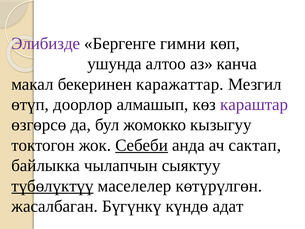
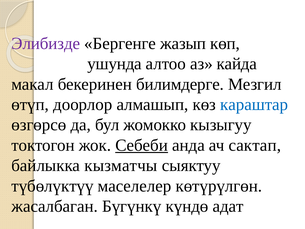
гимни: гимни -> жазып
канча: канча -> кайда
каражаттар: каражаттар -> билимдерге
караштар colour: purple -> blue
чылапчын: чылапчын -> кызматчы
түбөлүктүү underline: present -> none
